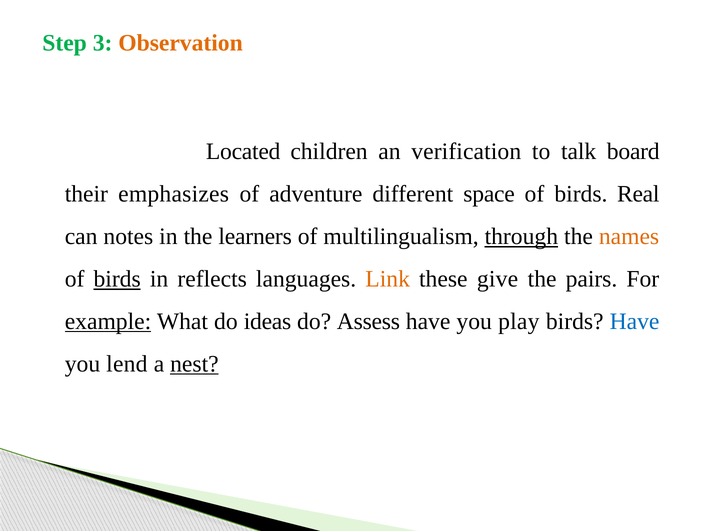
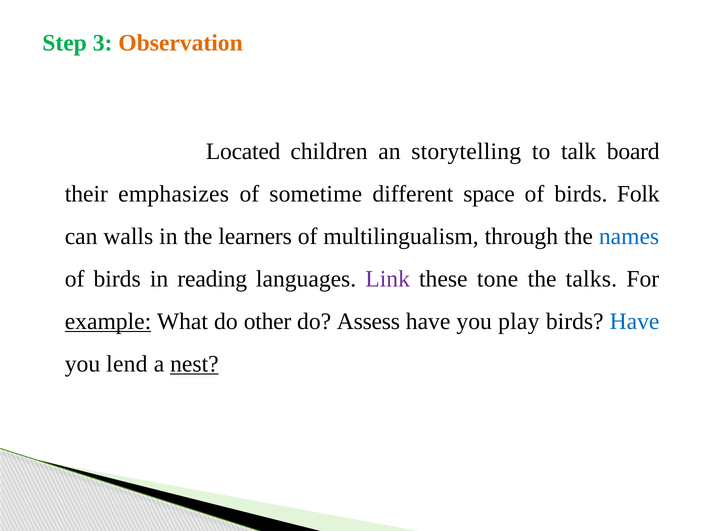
verification: verification -> storytelling
adventure: adventure -> sometime
Real: Real -> Folk
notes: notes -> walls
through underline: present -> none
names colour: orange -> blue
birds at (117, 279) underline: present -> none
reflects: reflects -> reading
Link colour: orange -> purple
give: give -> tone
pairs: pairs -> talks
ideas: ideas -> other
